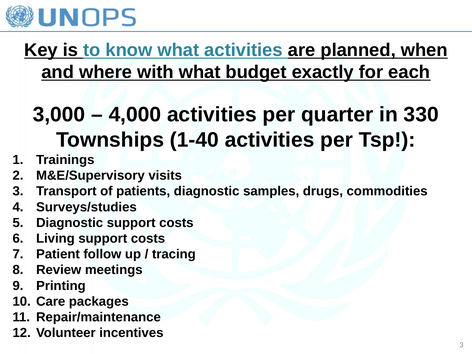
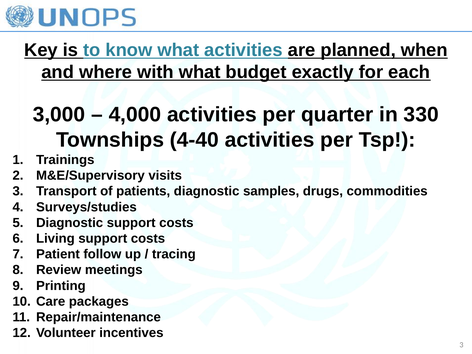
1-40: 1-40 -> 4-40
